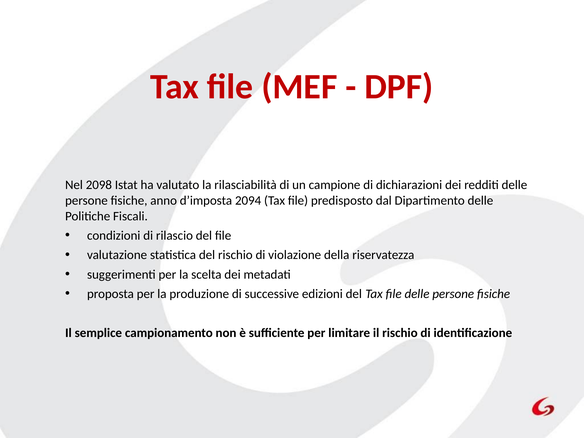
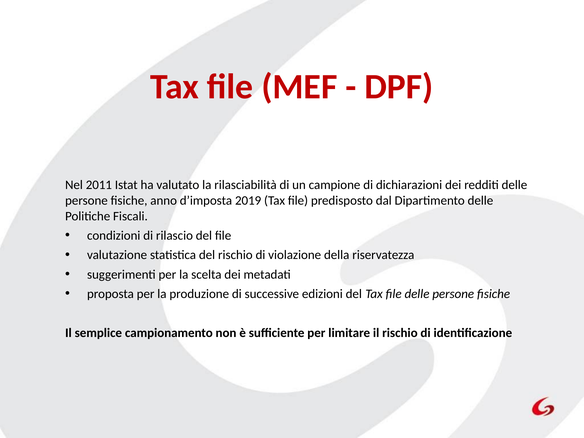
2098: 2098 -> 2011
2094: 2094 -> 2019
